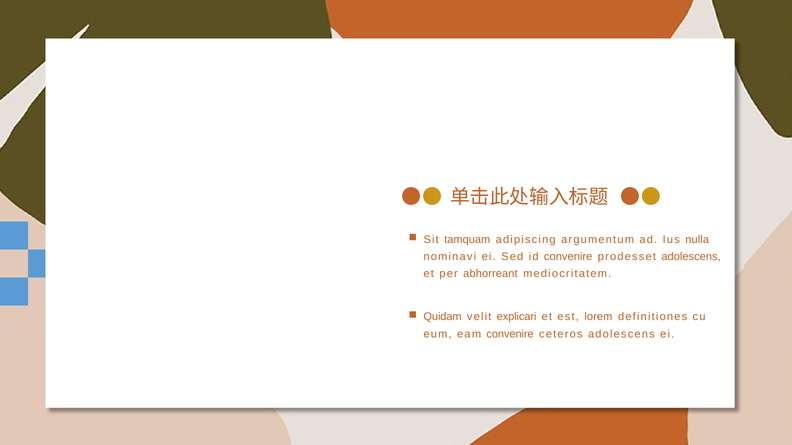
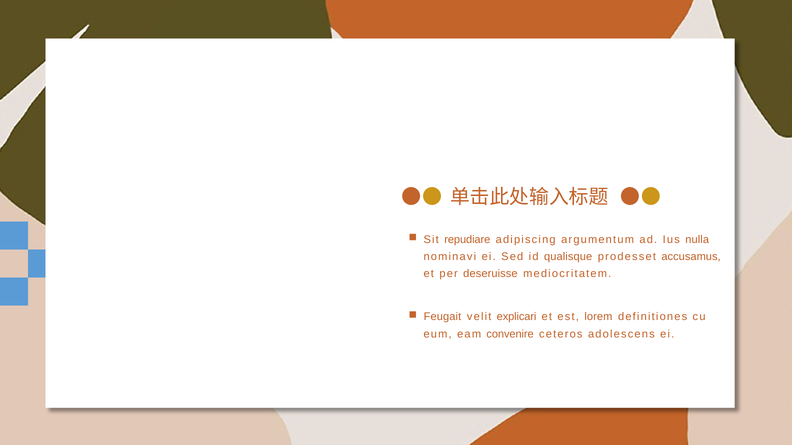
tamquam: tamquam -> repudiare
id convenire: convenire -> qualisque
prodesset adolescens: adolescens -> accusamus
abhorreant: abhorreant -> deseruisse
Quidam: Quidam -> Feugait
